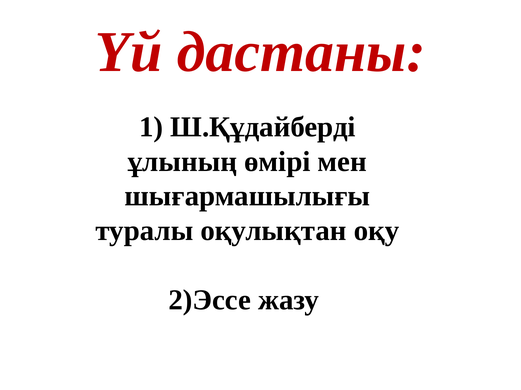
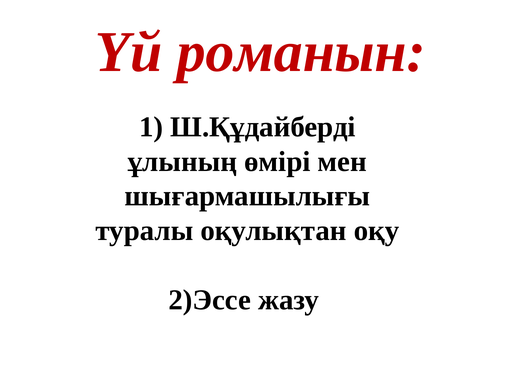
дастаны: дастаны -> романын
